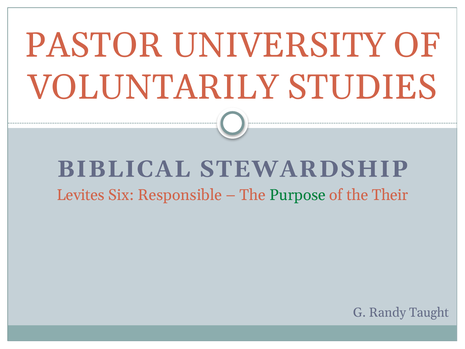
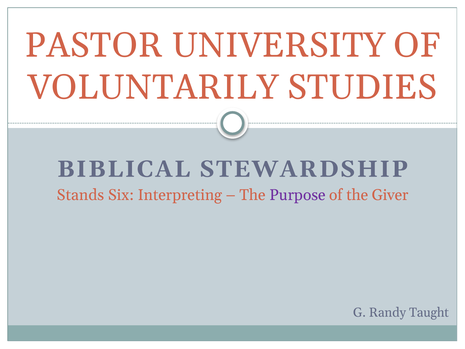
Levites: Levites -> Stands
Responsible: Responsible -> Interpreting
Purpose colour: green -> purple
Their: Their -> Giver
